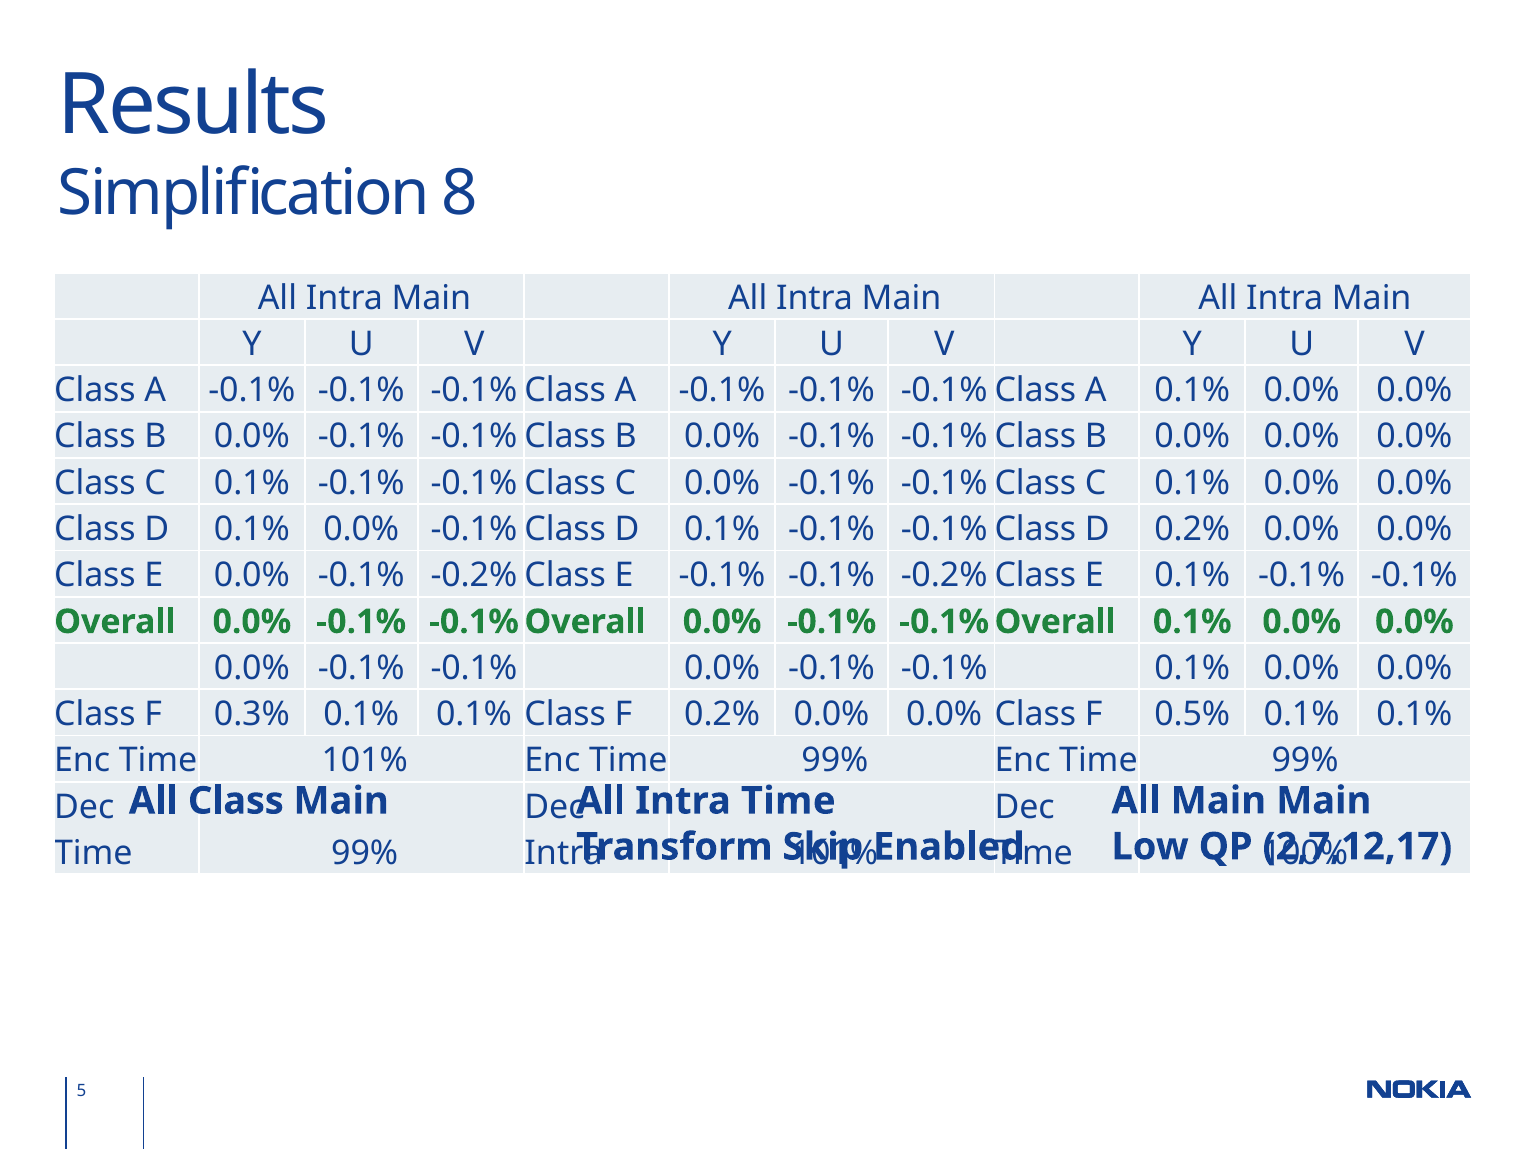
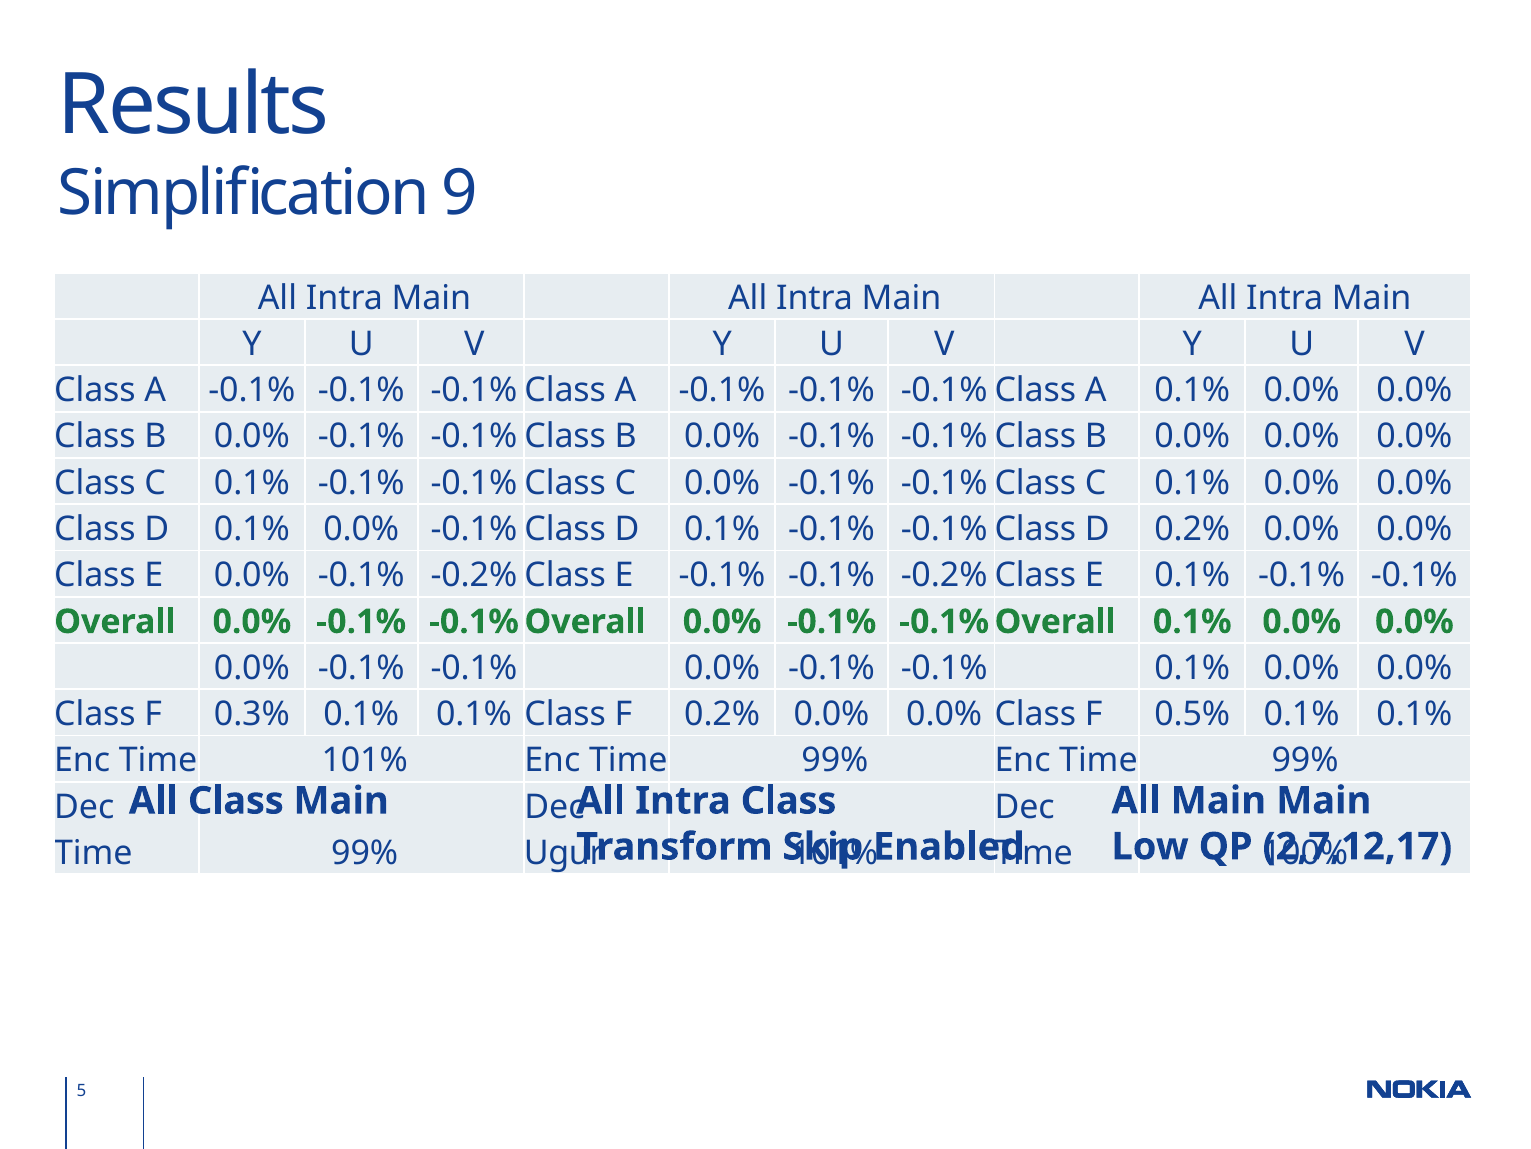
8: 8 -> 9
Intra Time: Time -> Class
Intra at (563, 852): Intra -> Ugur
